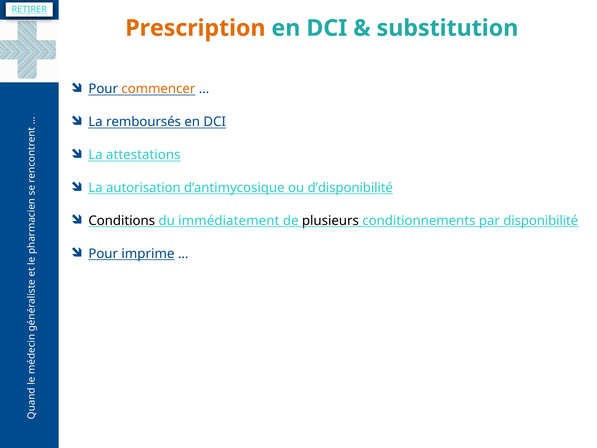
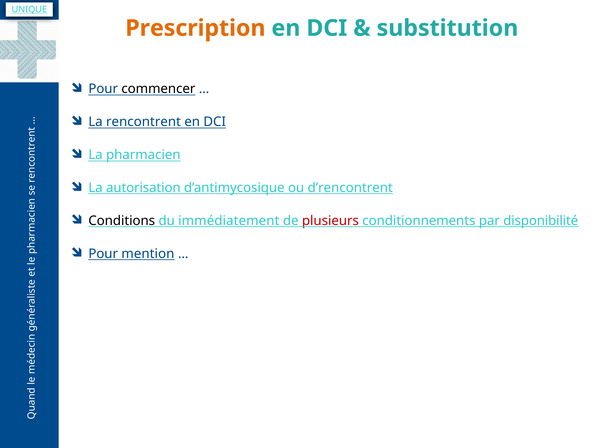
RETIRER: RETIRER -> UNIQUE
commencer colour: orange -> black
remboursés: remboursés -> rencontrent
attestations: attestations -> pharmacien
d’disponibilité: d’disponibilité -> d’rencontrent
plusieurs colour: black -> red
imprime: imprime -> mention
